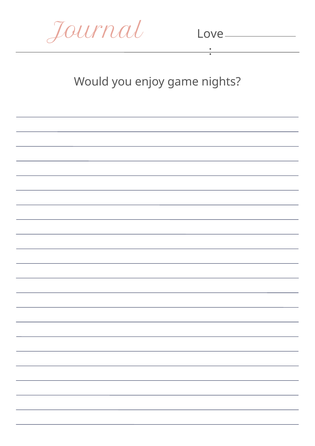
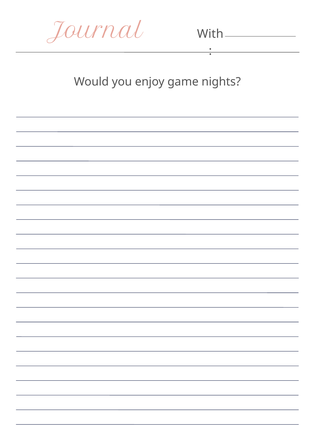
Love: Love -> With
